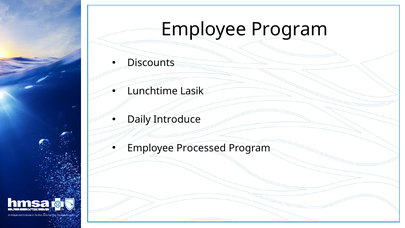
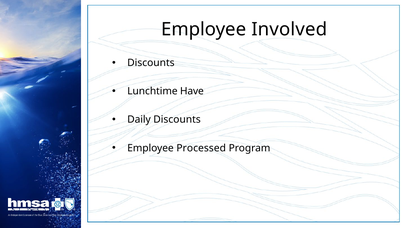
Employee Program: Program -> Involved
Lasik: Lasik -> Have
Daily Introduce: Introduce -> Discounts
